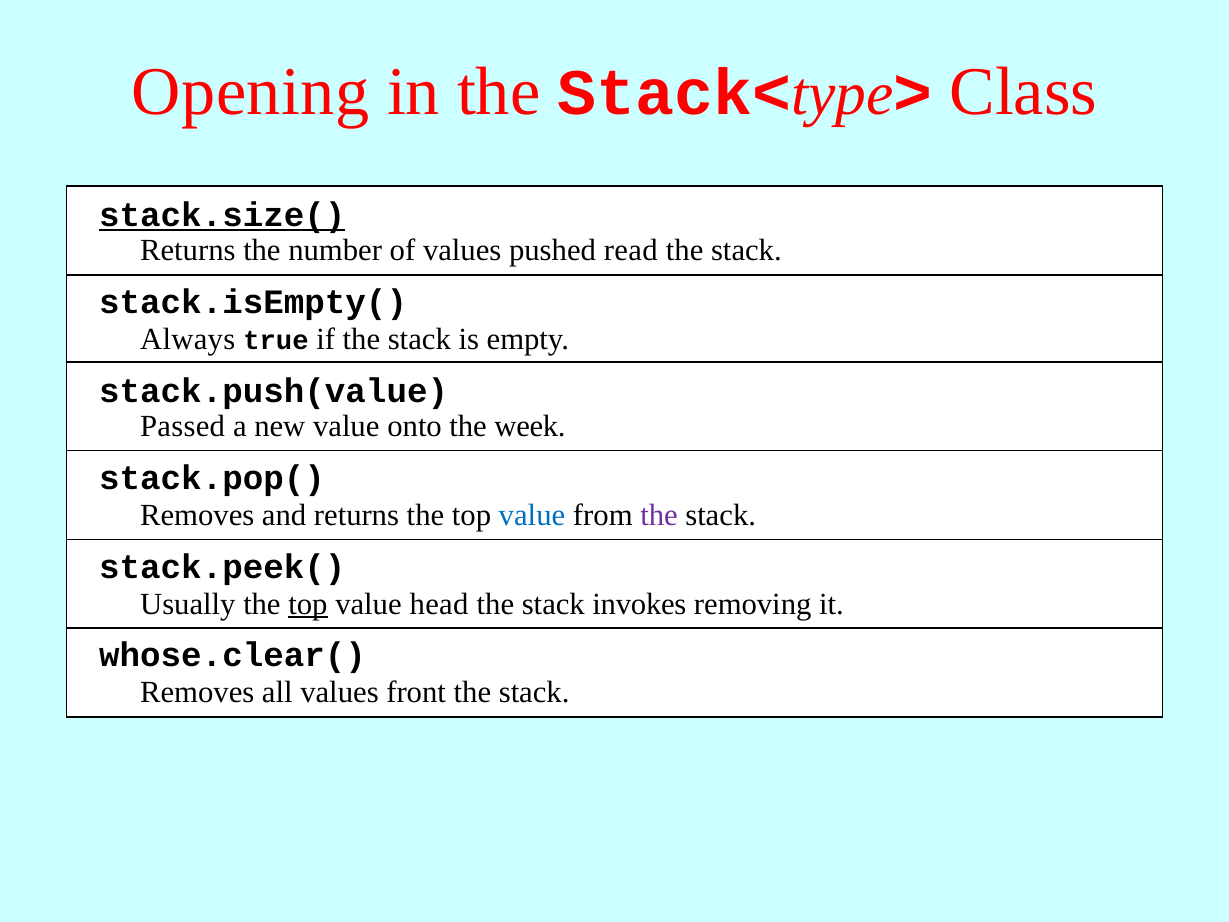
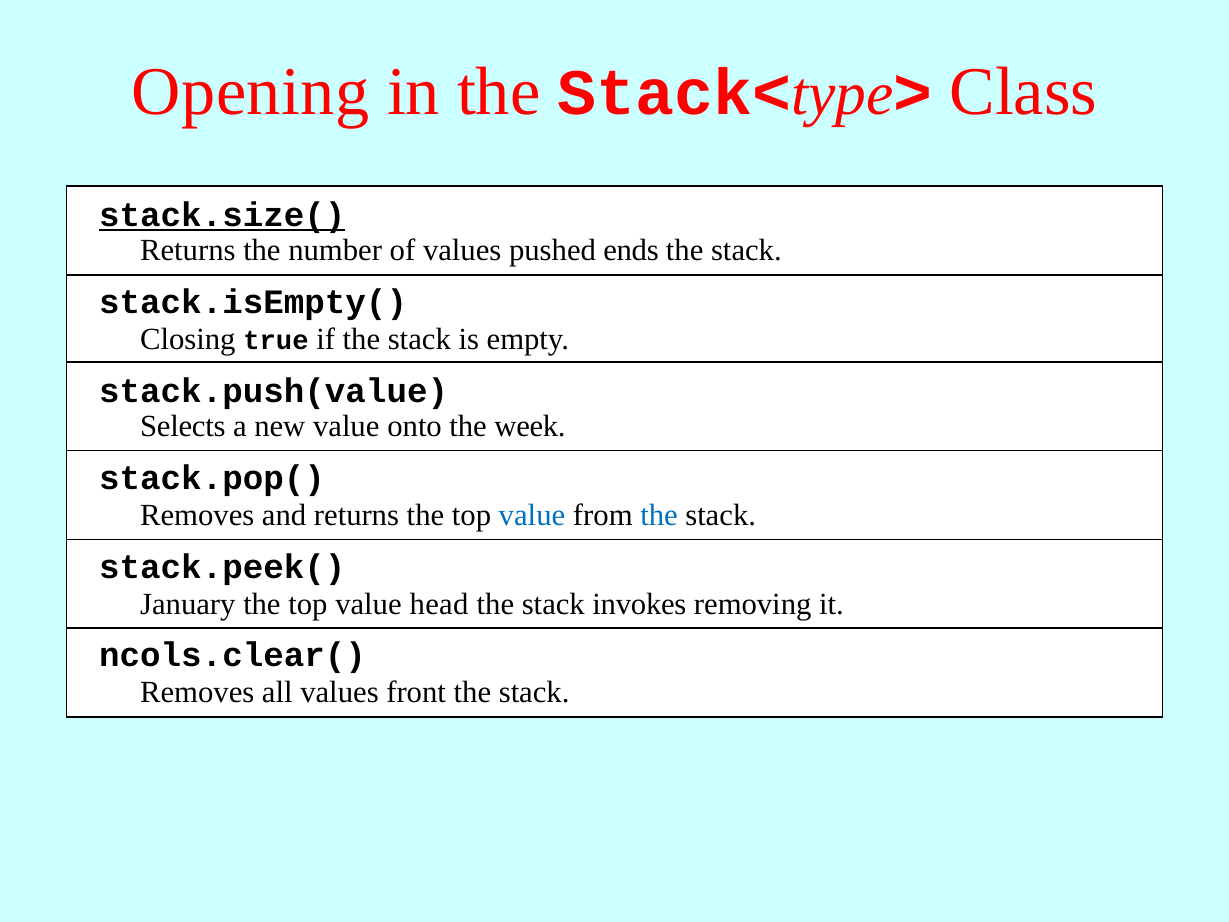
read: read -> ends
Always: Always -> Closing
Passed: Passed -> Selects
the at (659, 515) colour: purple -> blue
Usually: Usually -> January
top at (308, 604) underline: present -> none
whose.clear(: whose.clear( -> ncols.clear(
